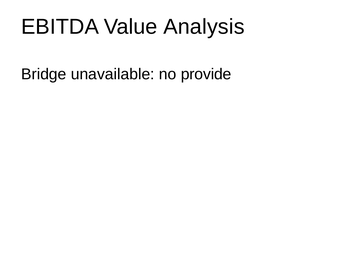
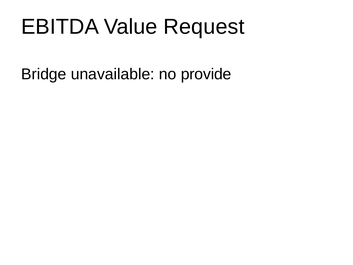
Analysis: Analysis -> Request
